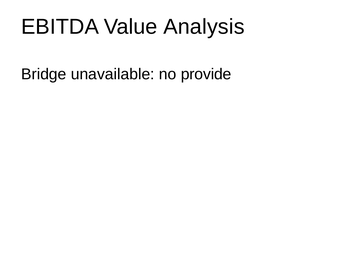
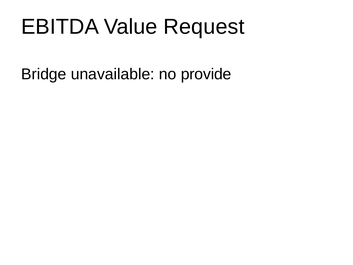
Analysis: Analysis -> Request
